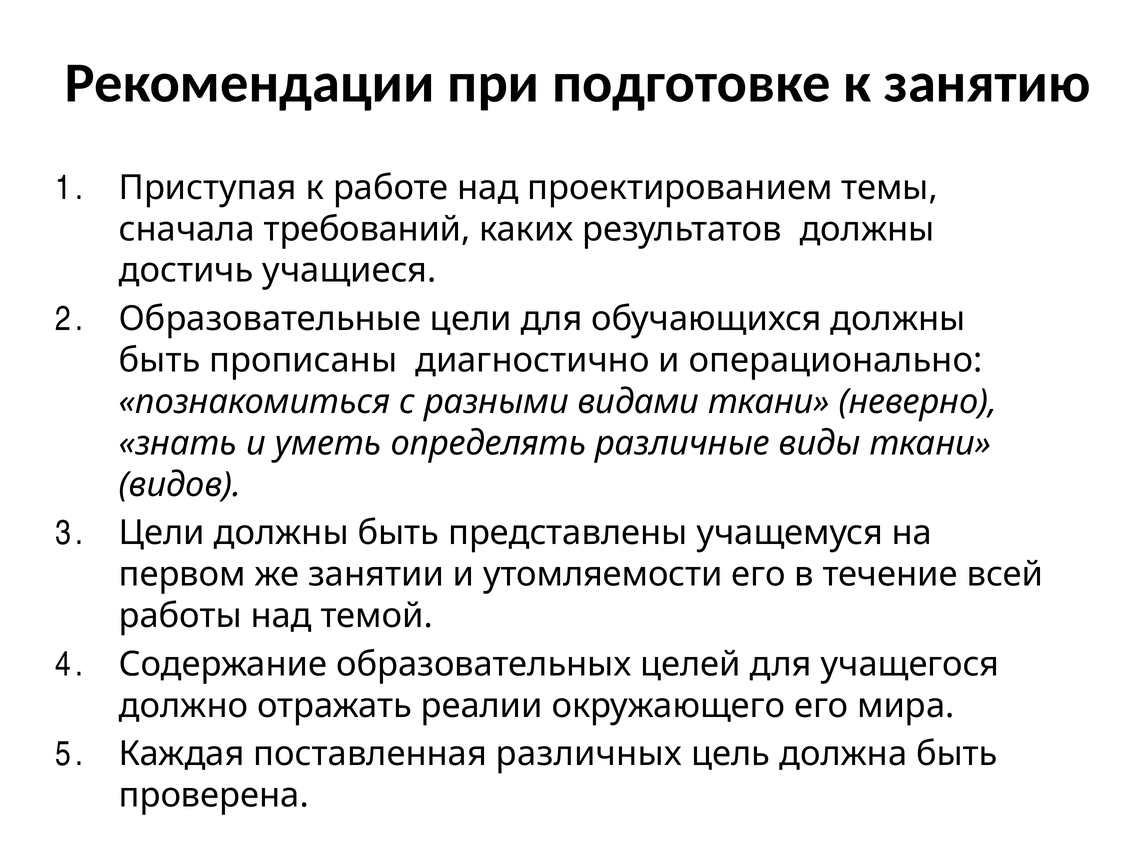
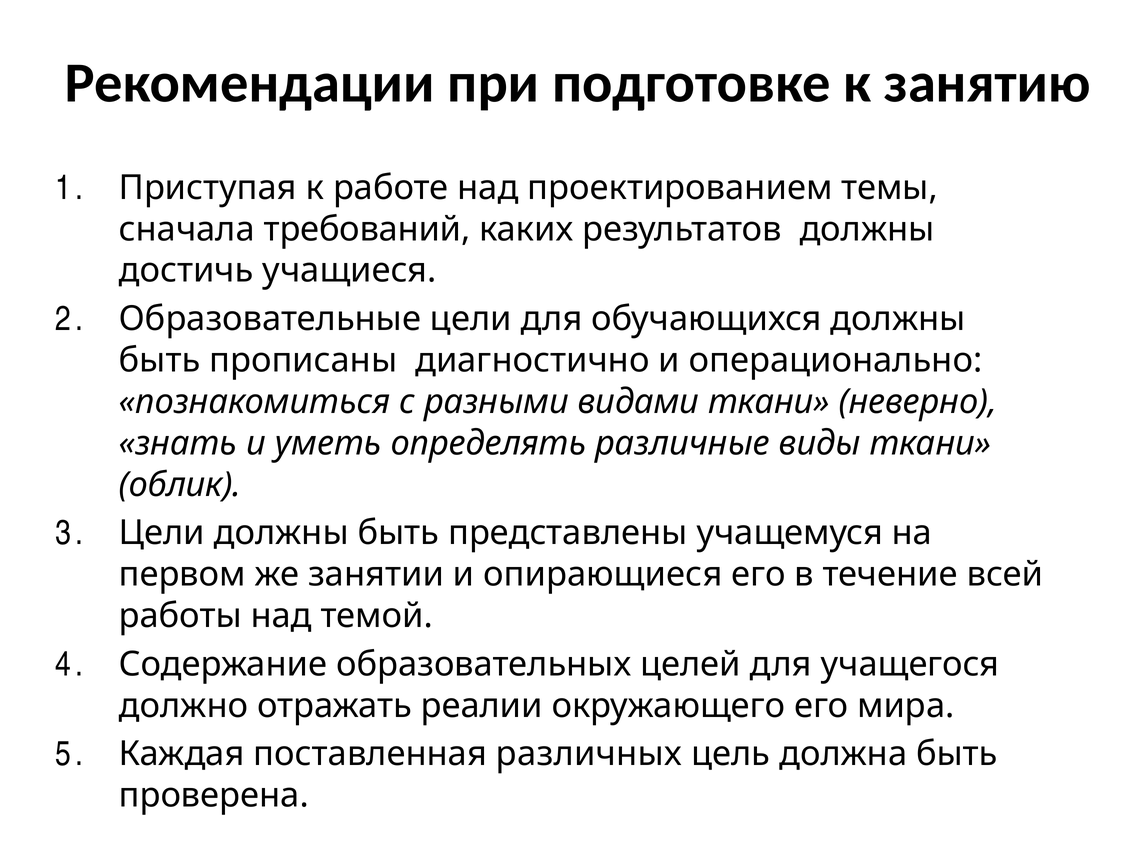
видов: видов -> облик
утомляемости: утомляемости -> опирающиеся
